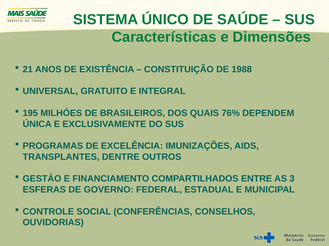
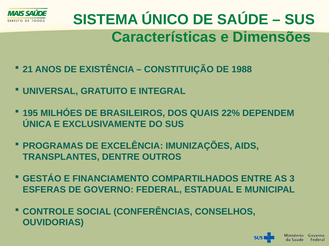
76%: 76% -> 22%
